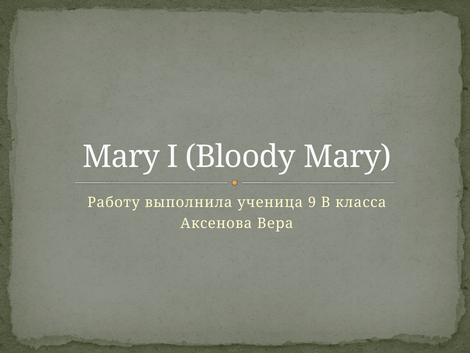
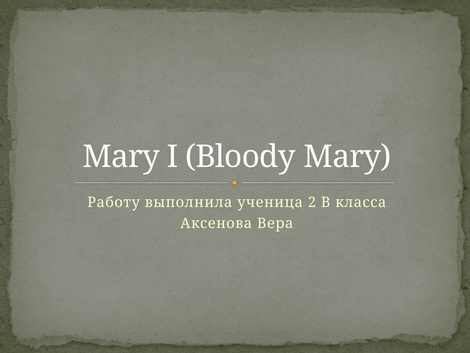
9: 9 -> 2
